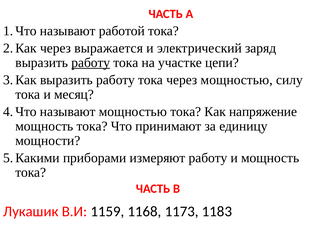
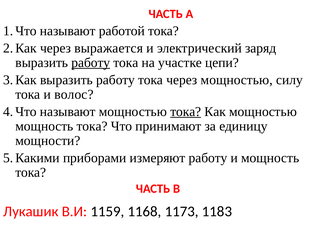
месяц: месяц -> волос
тока at (186, 112) underline: none -> present
Как напряжение: напряжение -> мощностью
